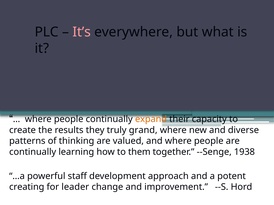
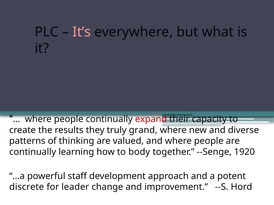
expand colour: orange -> red
them: them -> body
1938: 1938 -> 1920
creating: creating -> discrete
